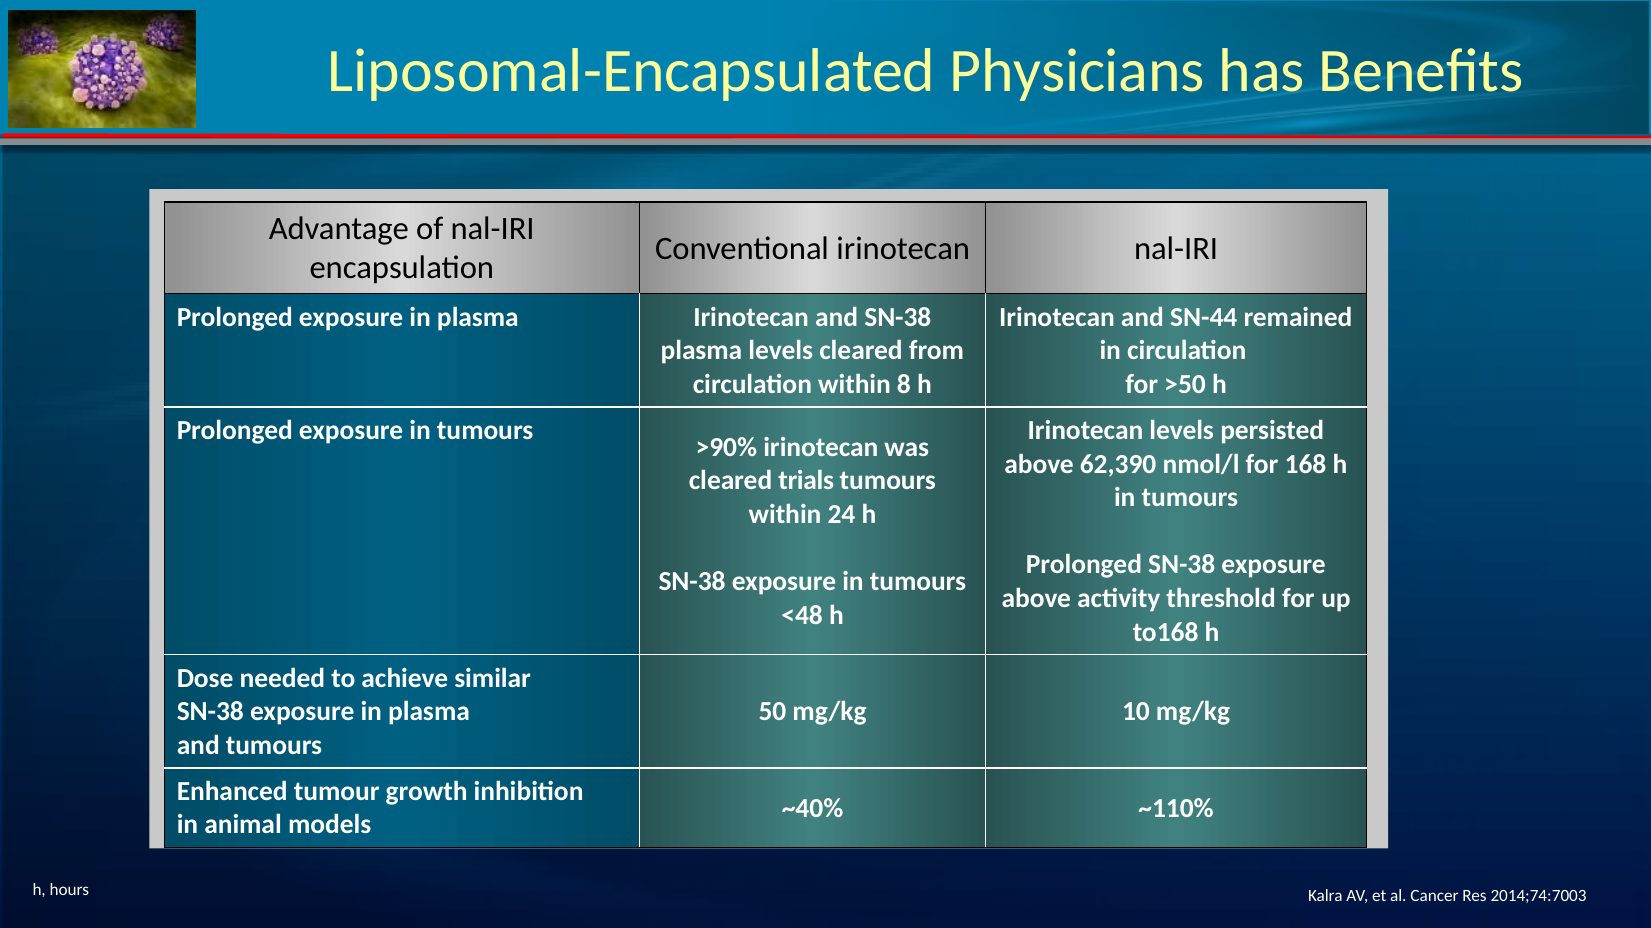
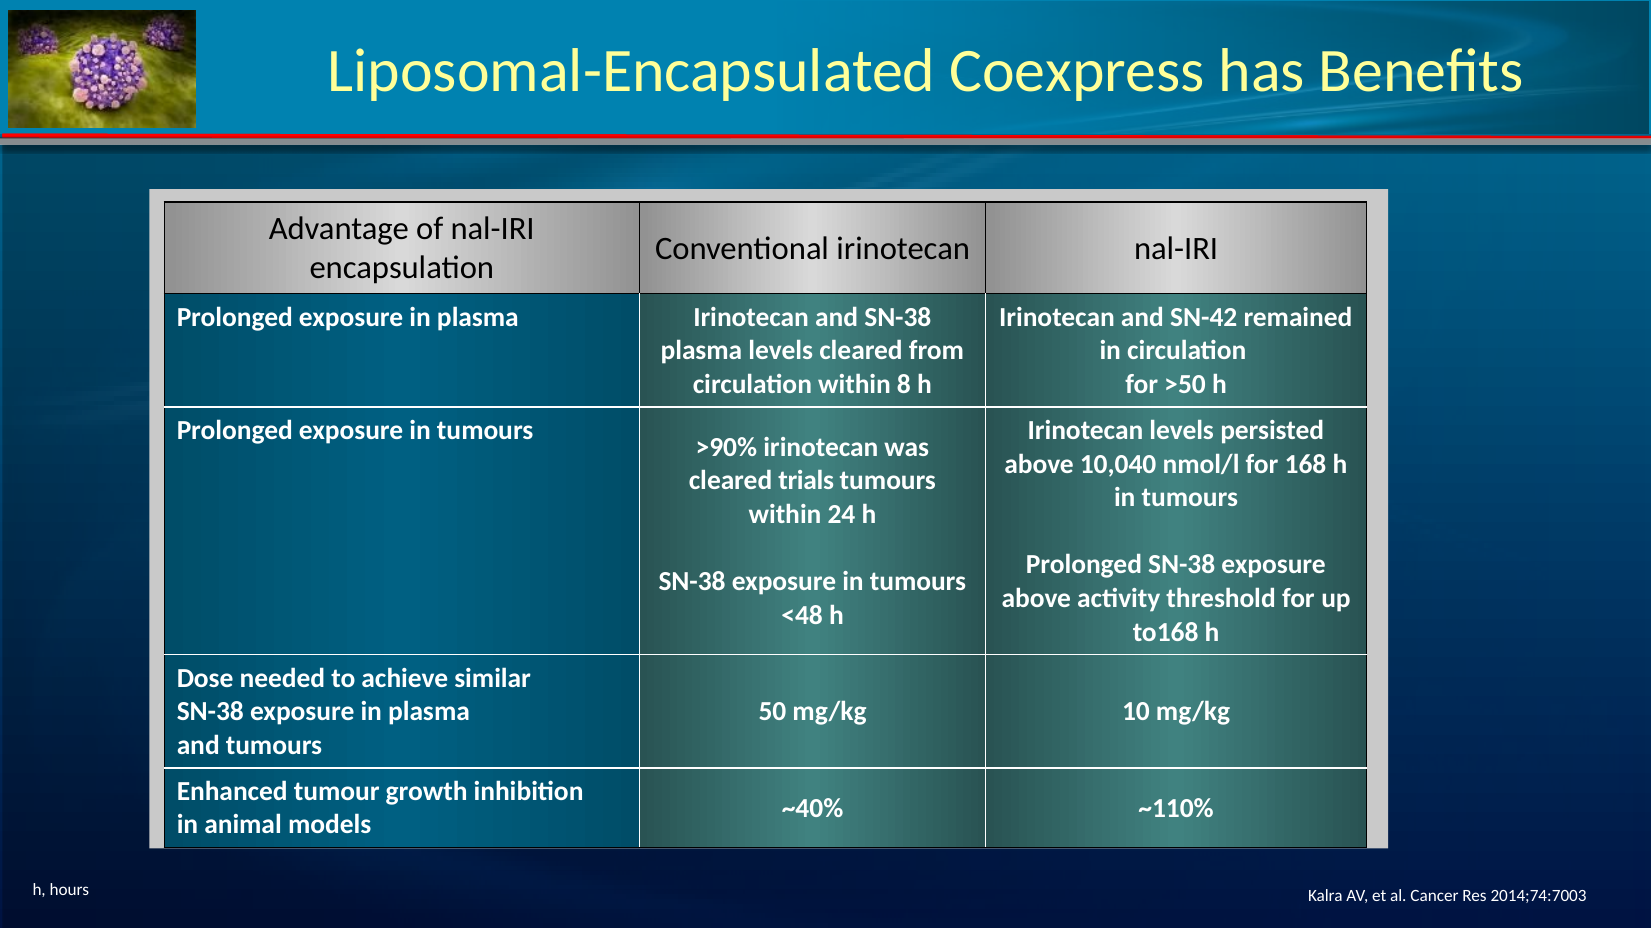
Physicians: Physicians -> Coexpress
SN-44: SN-44 -> SN-42
62,390: 62,390 -> 10,040
